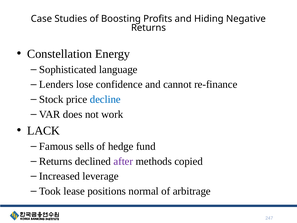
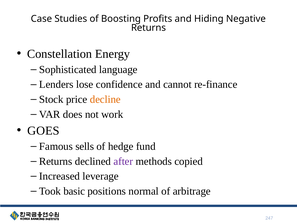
decline colour: blue -> orange
LACK: LACK -> GOES
lease: lease -> basic
